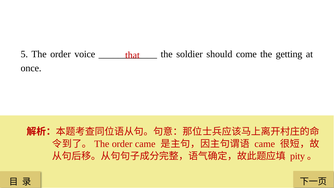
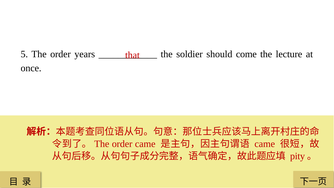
voice: voice -> years
getting: getting -> lecture
